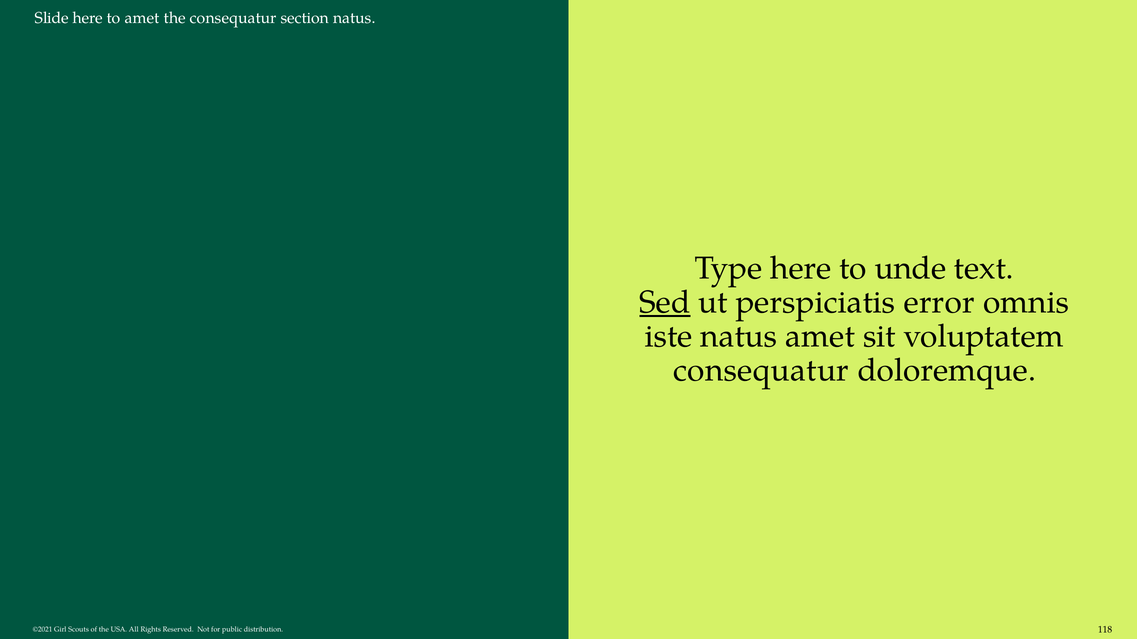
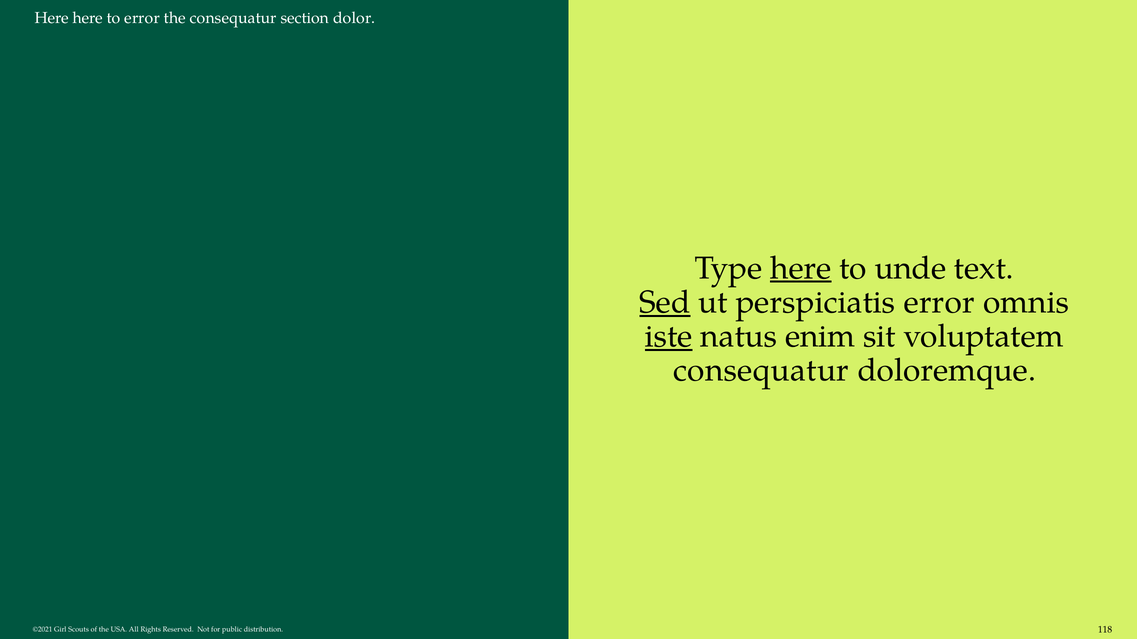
Slide at (52, 18): Slide -> Here
to amet: amet -> error
section natus: natus -> dolor
here at (801, 268) underline: none -> present
iste underline: none -> present
natus amet: amet -> enim
